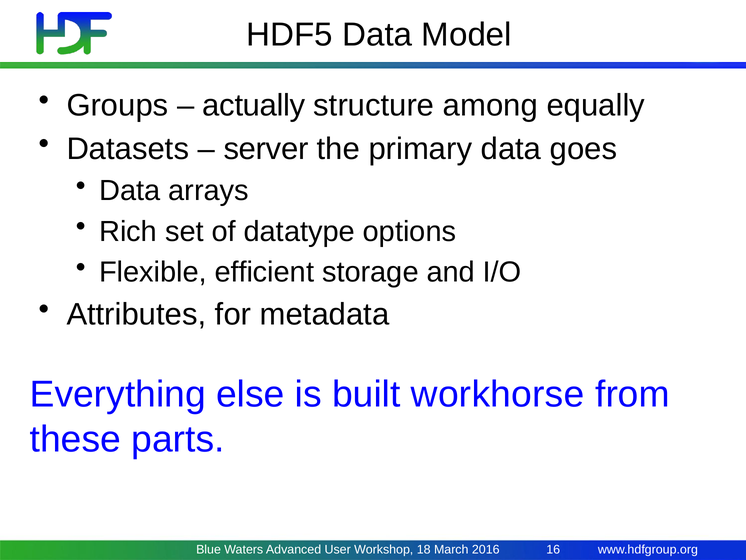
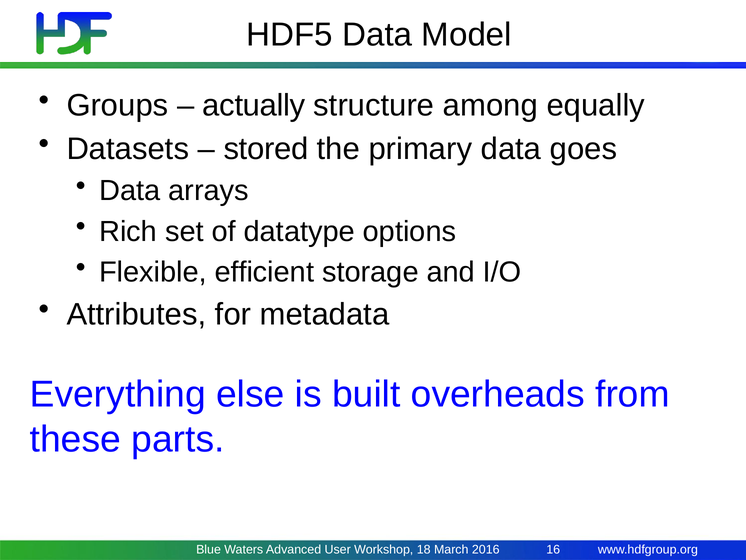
server: server -> stored
workhorse: workhorse -> overheads
